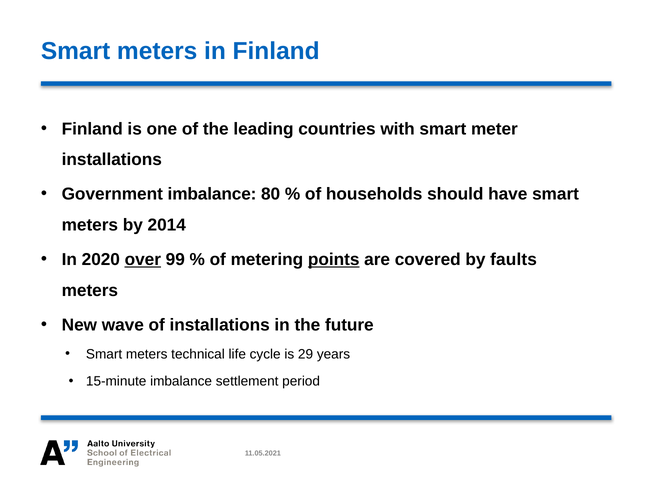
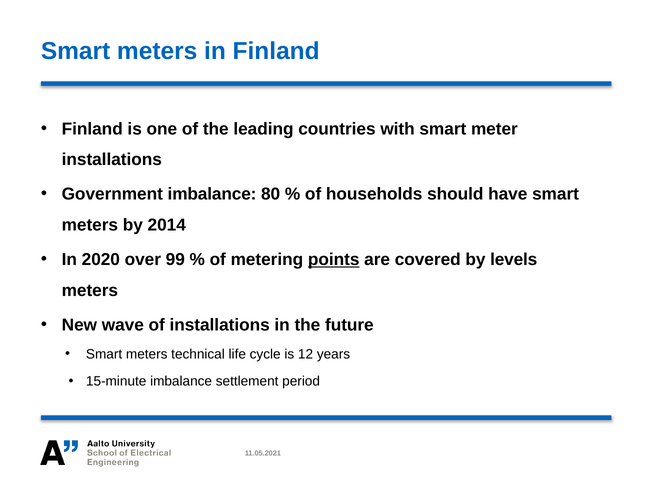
over underline: present -> none
faults: faults -> levels
29: 29 -> 12
